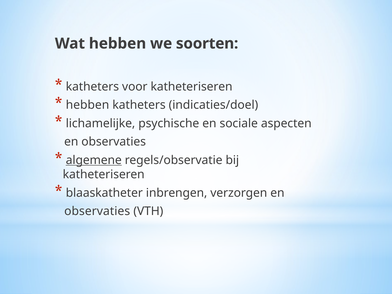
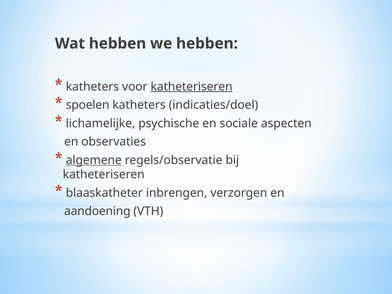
we soorten: soorten -> hebben
katheteriseren at (192, 87) underline: none -> present
hebben at (88, 105): hebben -> spoelen
observaties at (97, 211): observaties -> aandoening
